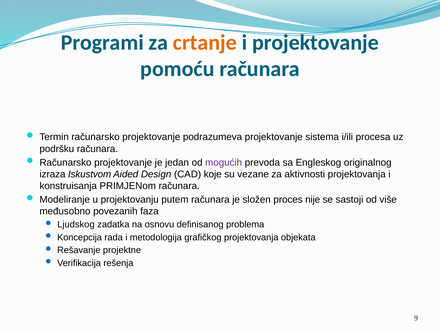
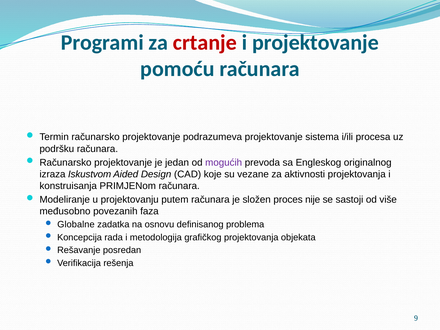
crtanje colour: orange -> red
Ljudskog: Ljudskog -> Globalne
projektne: projektne -> posredan
